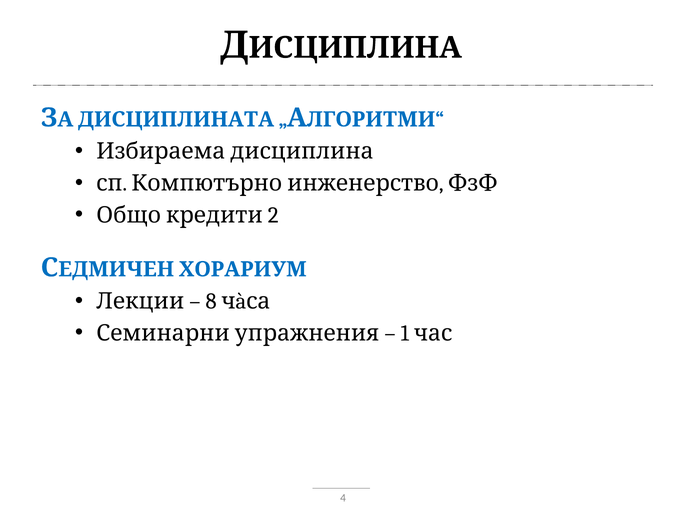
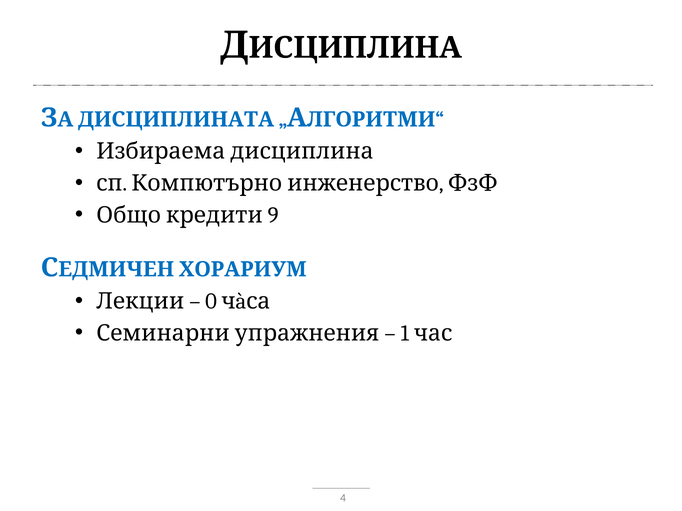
2: 2 -> 9
8: 8 -> 0
